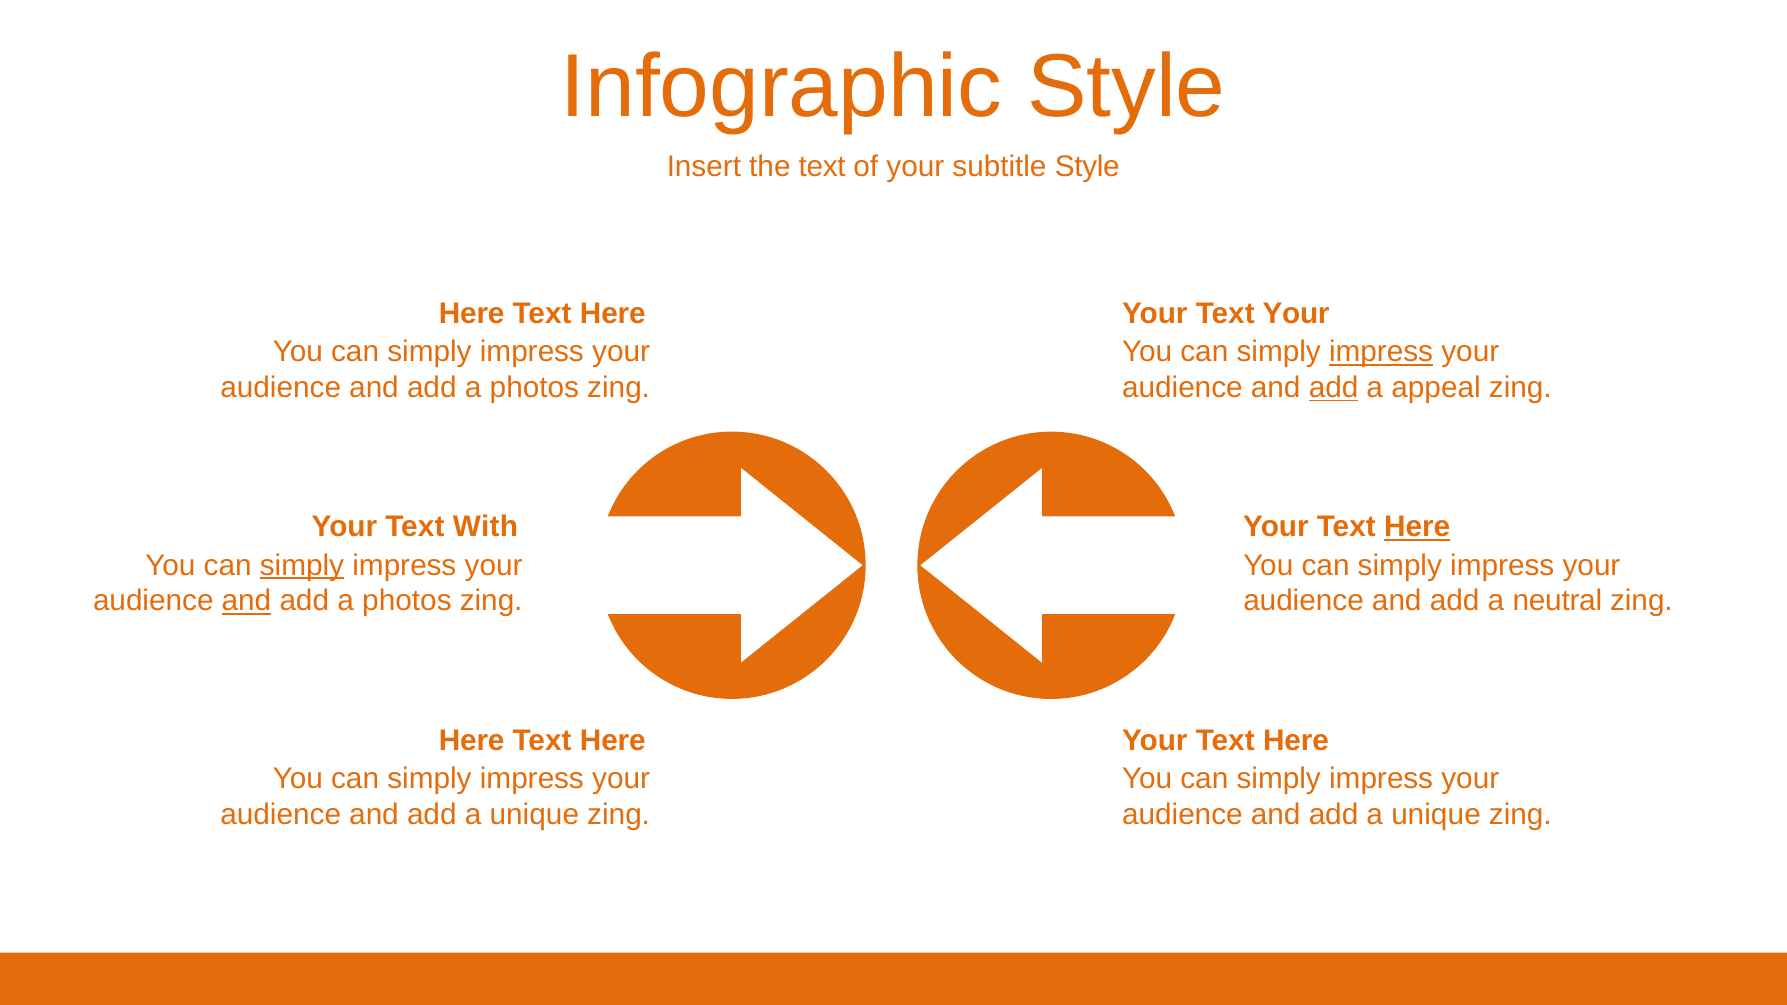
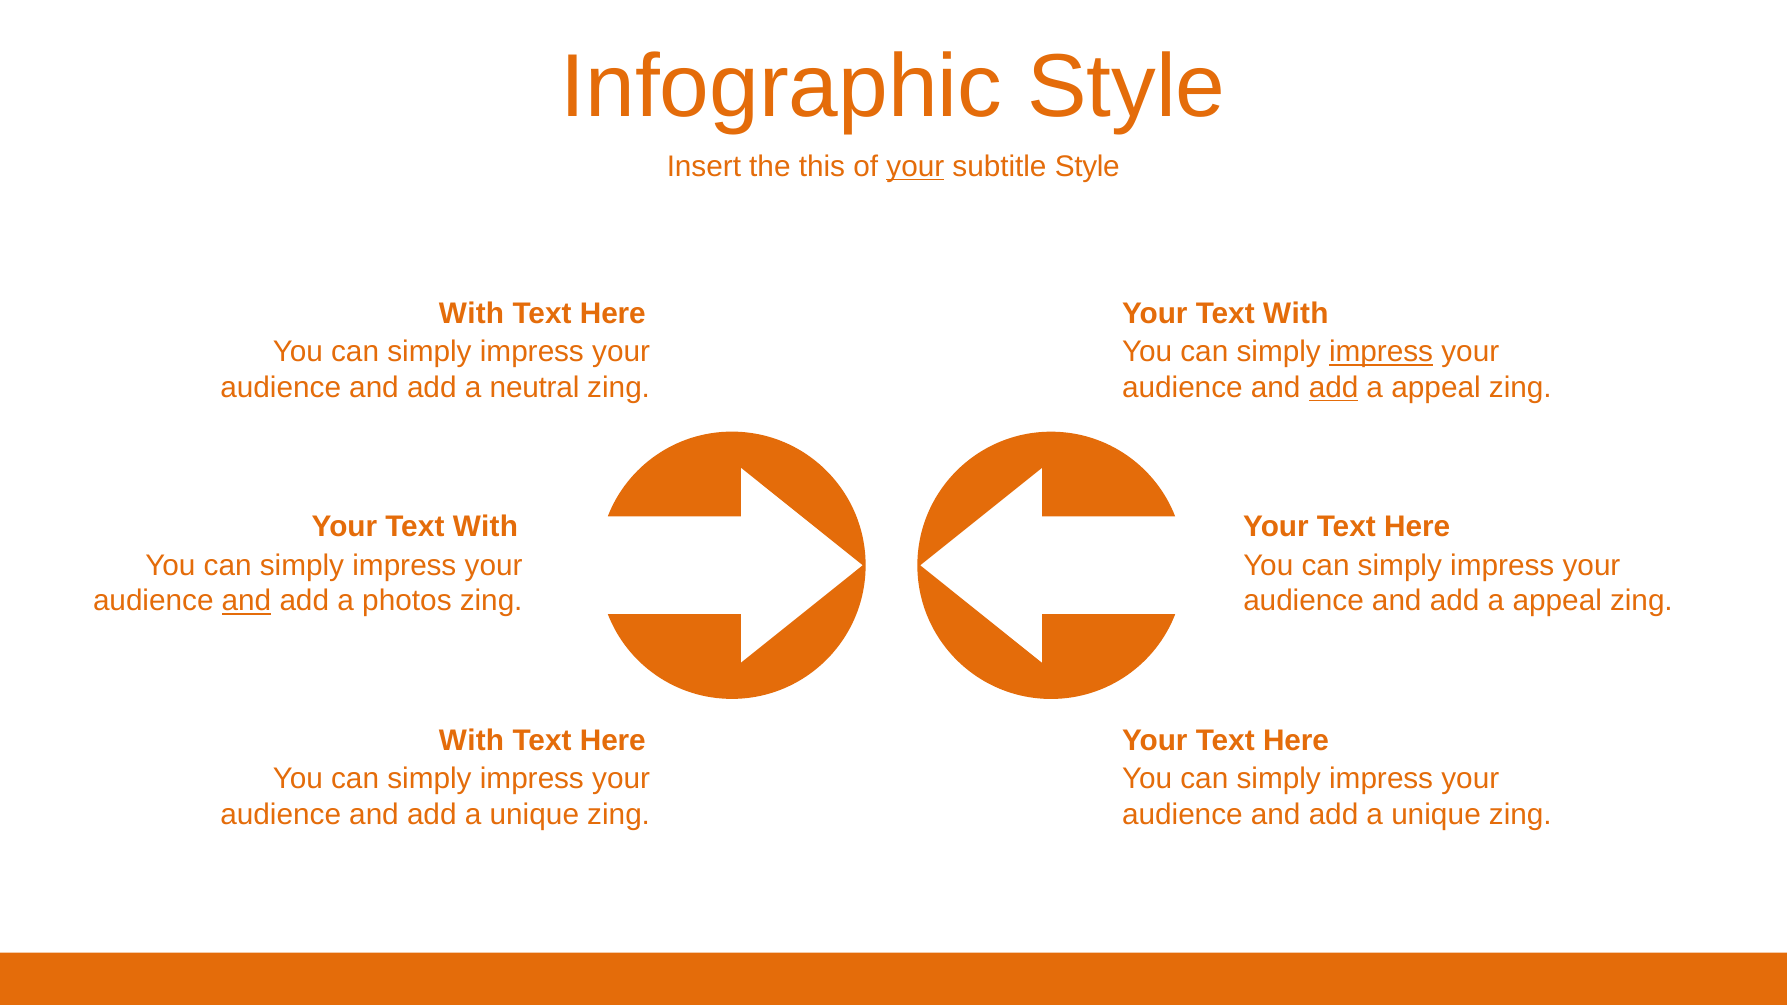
the text: text -> this
your at (915, 167) underline: none -> present
Here at (472, 314): Here -> With
Your at (1296, 314): Your -> With
photos at (534, 388): photos -> neutral
Here at (1417, 527) underline: present -> none
simply at (302, 565) underline: present -> none
neutral at (1557, 601): neutral -> appeal
Here at (472, 741): Here -> With
